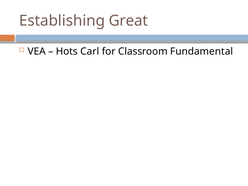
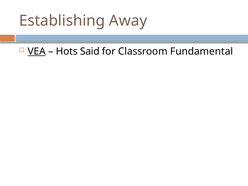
Great: Great -> Away
VEA underline: none -> present
Carl: Carl -> Said
